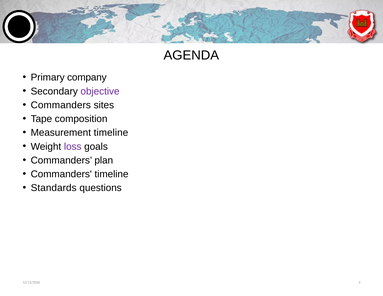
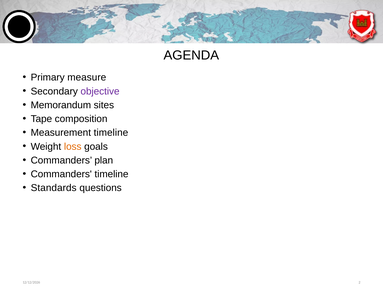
company: company -> measure
Commanders at (61, 105): Commanders -> Memorandum
loss colour: purple -> orange
